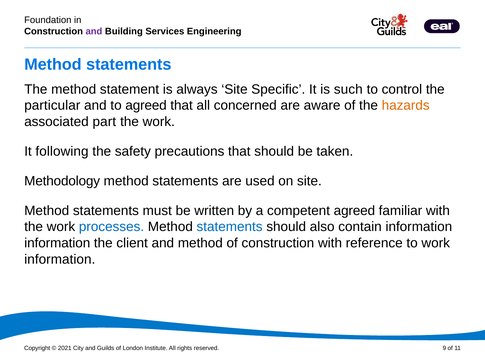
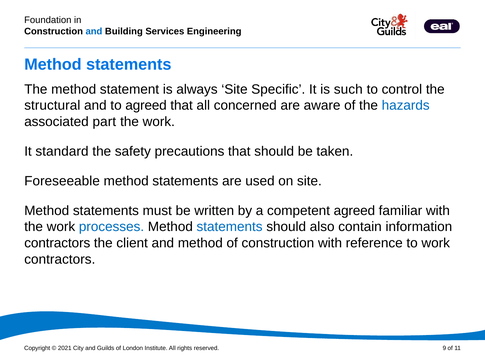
and at (94, 32) colour: purple -> blue
particular: particular -> structural
hazards colour: orange -> blue
following: following -> standard
Methodology: Methodology -> Foreseeable
information at (57, 243): information -> contractors
information at (60, 259): information -> contractors
